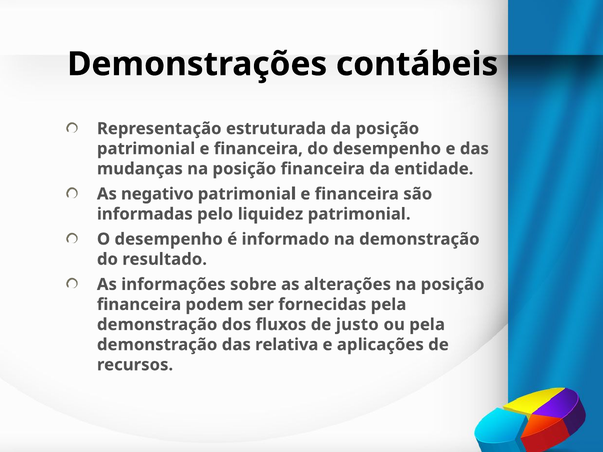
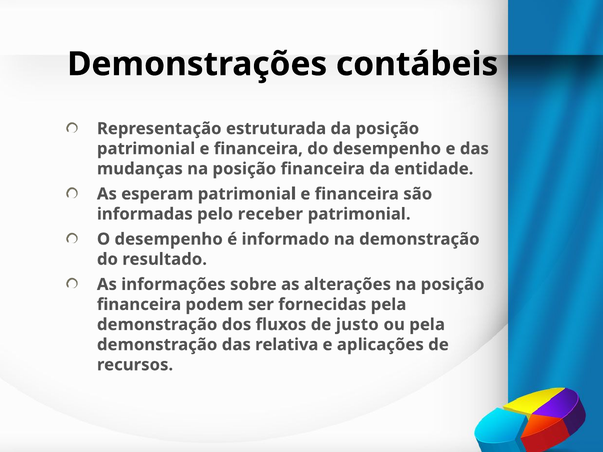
negativo: negativo -> esperam
liquidez: liquidez -> receber
